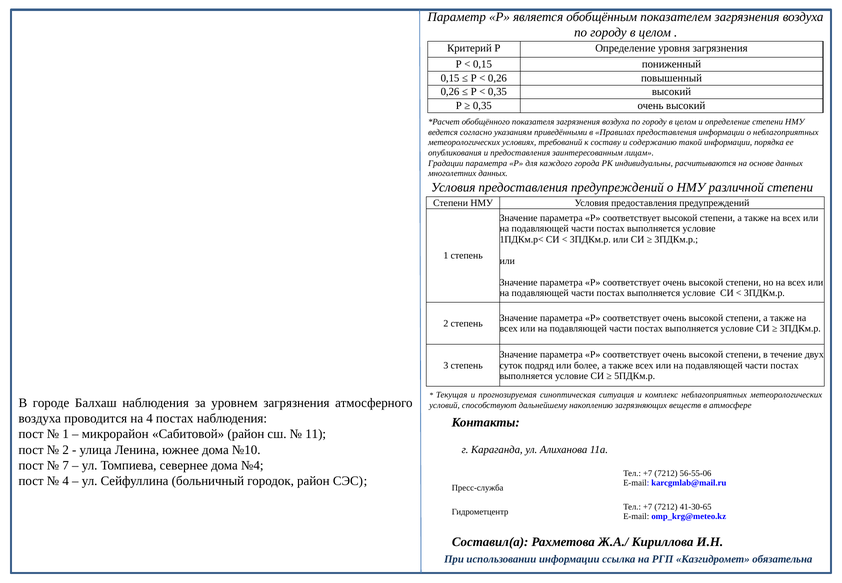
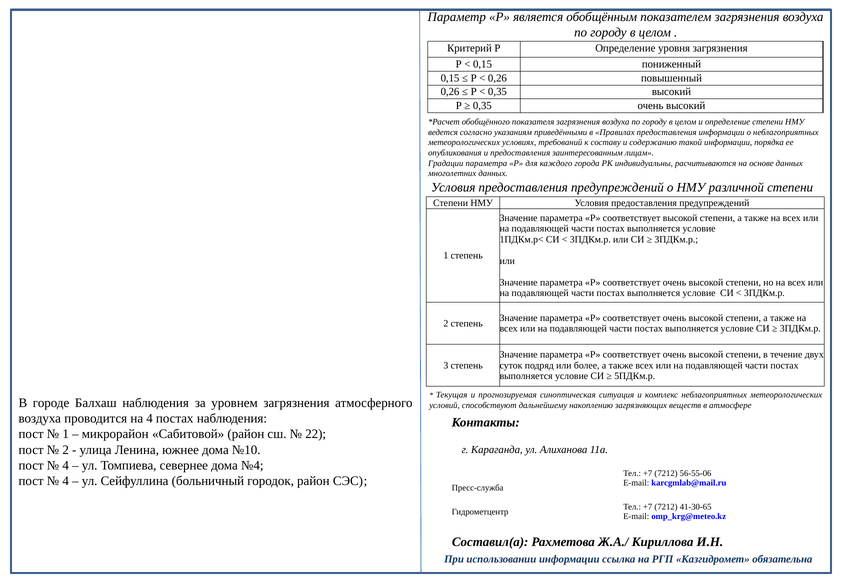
11: 11 -> 22
7 at (66, 465): 7 -> 4
